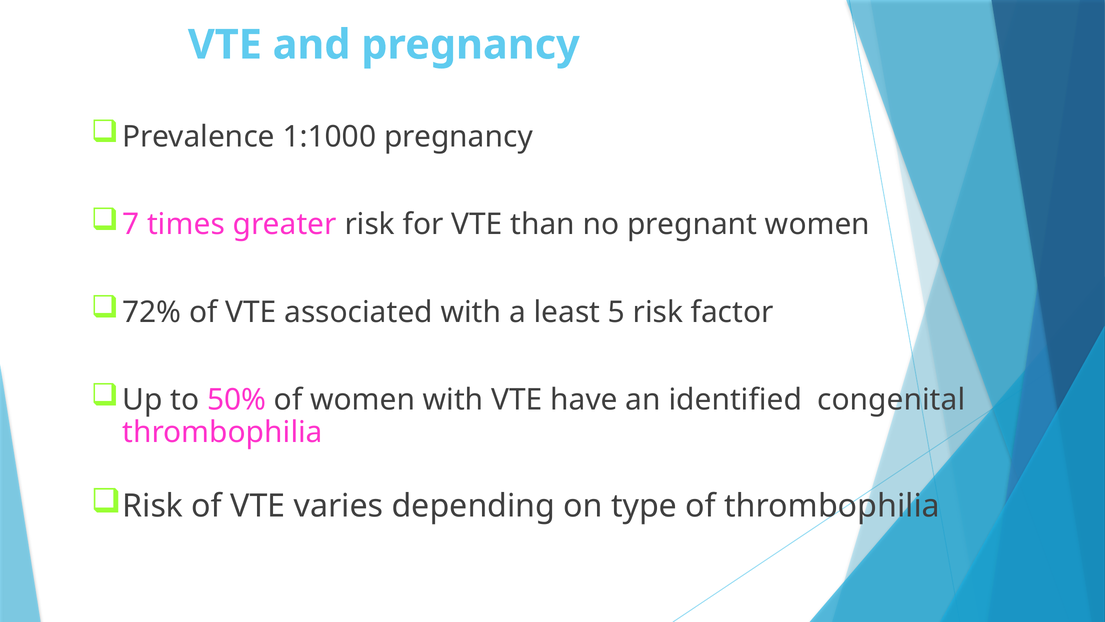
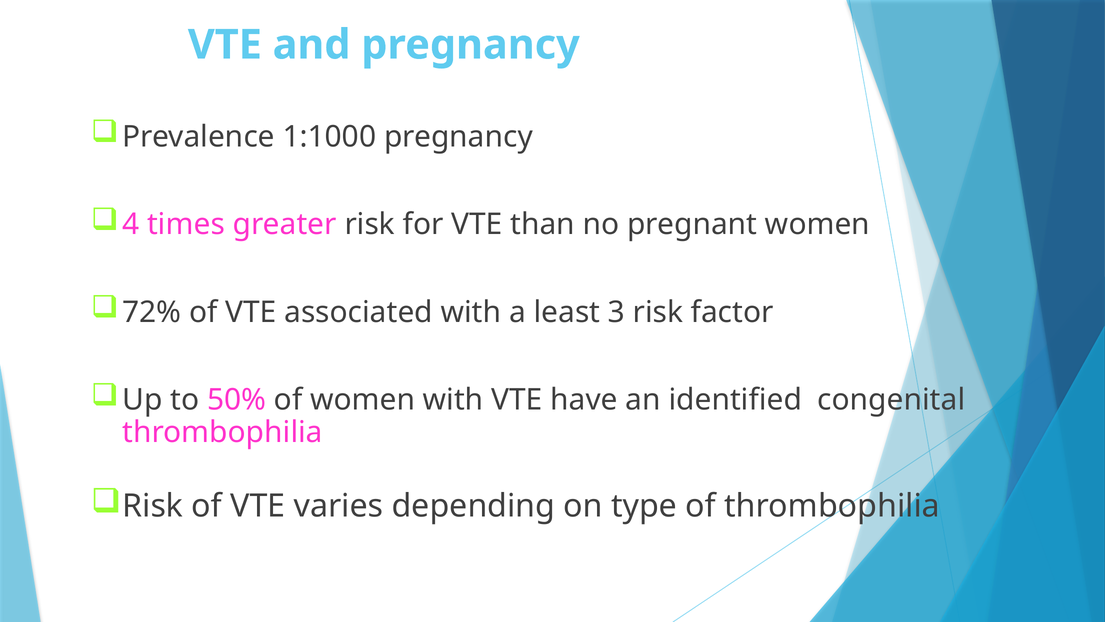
7: 7 -> 4
5: 5 -> 3
